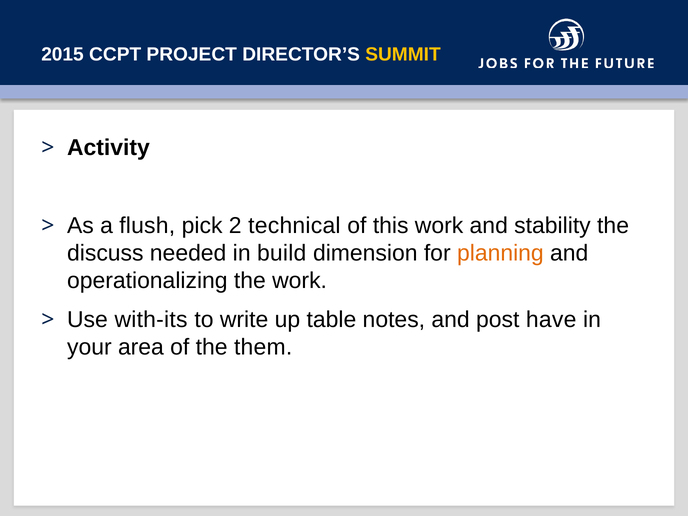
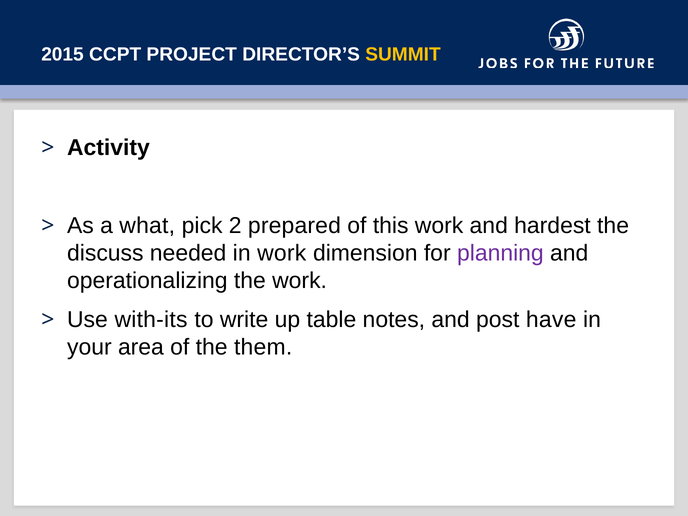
flush: flush -> what
technical: technical -> prepared
stability: stability -> hardest
in build: build -> work
planning colour: orange -> purple
